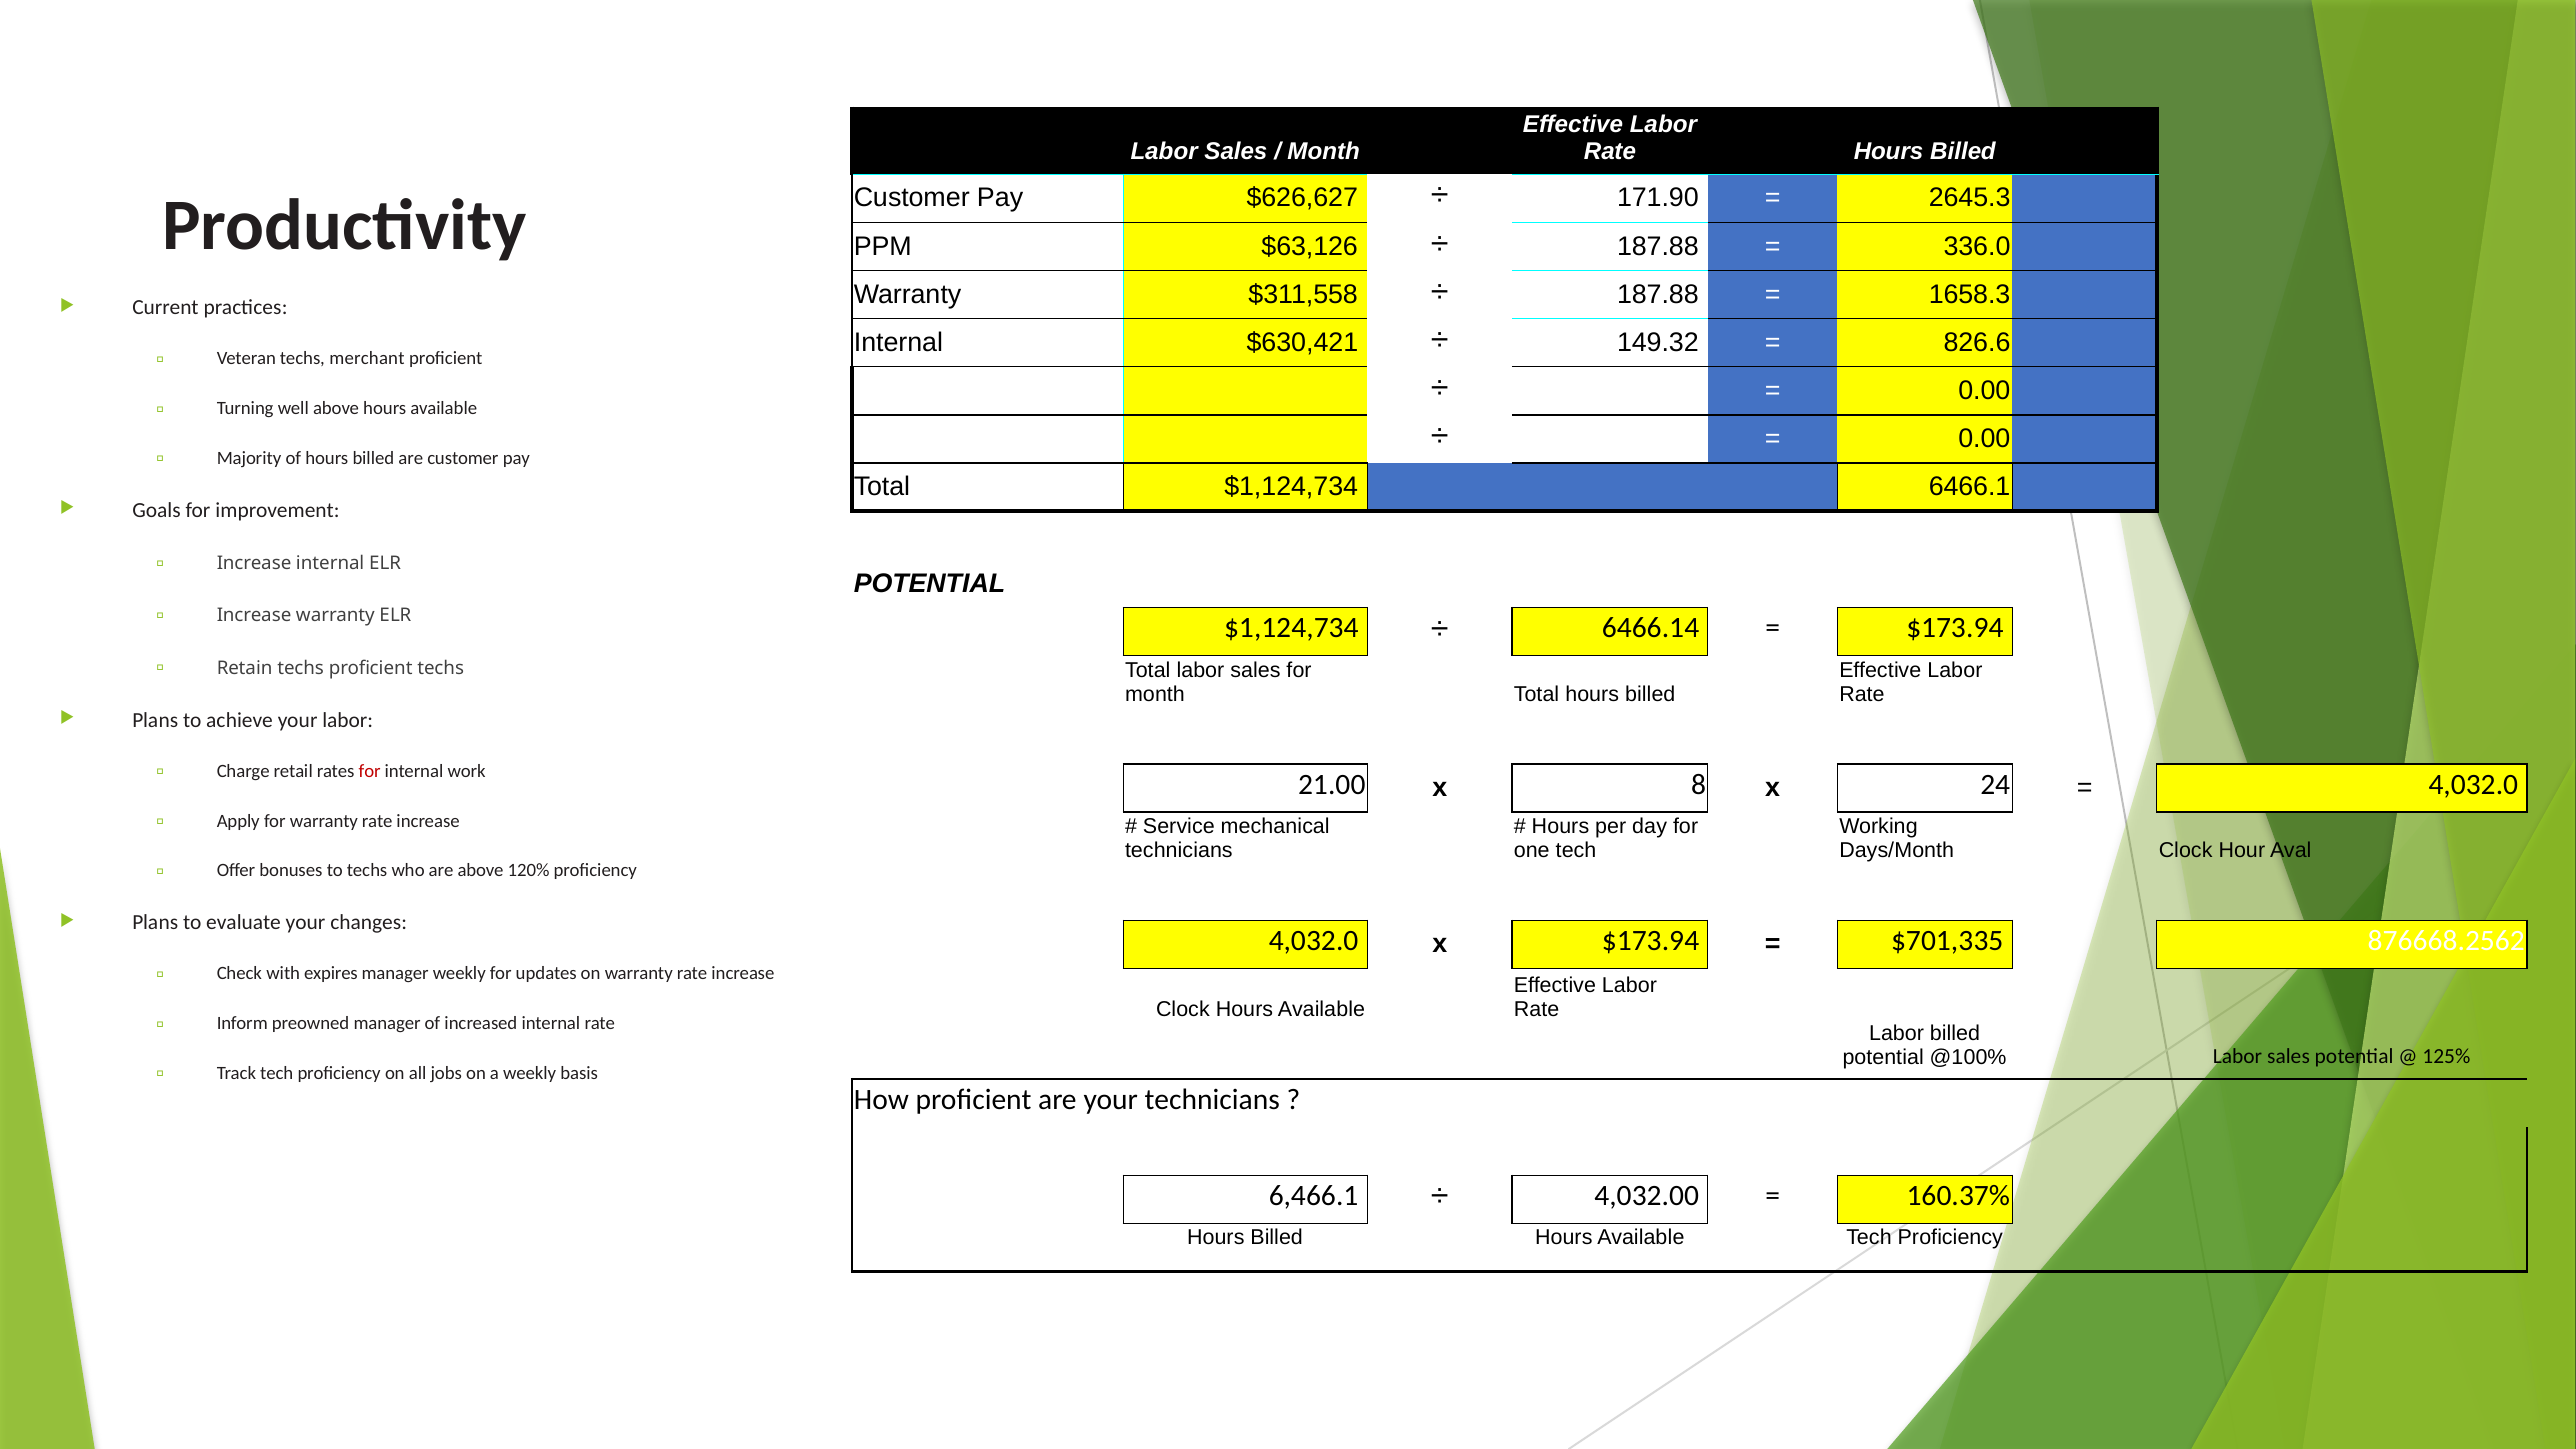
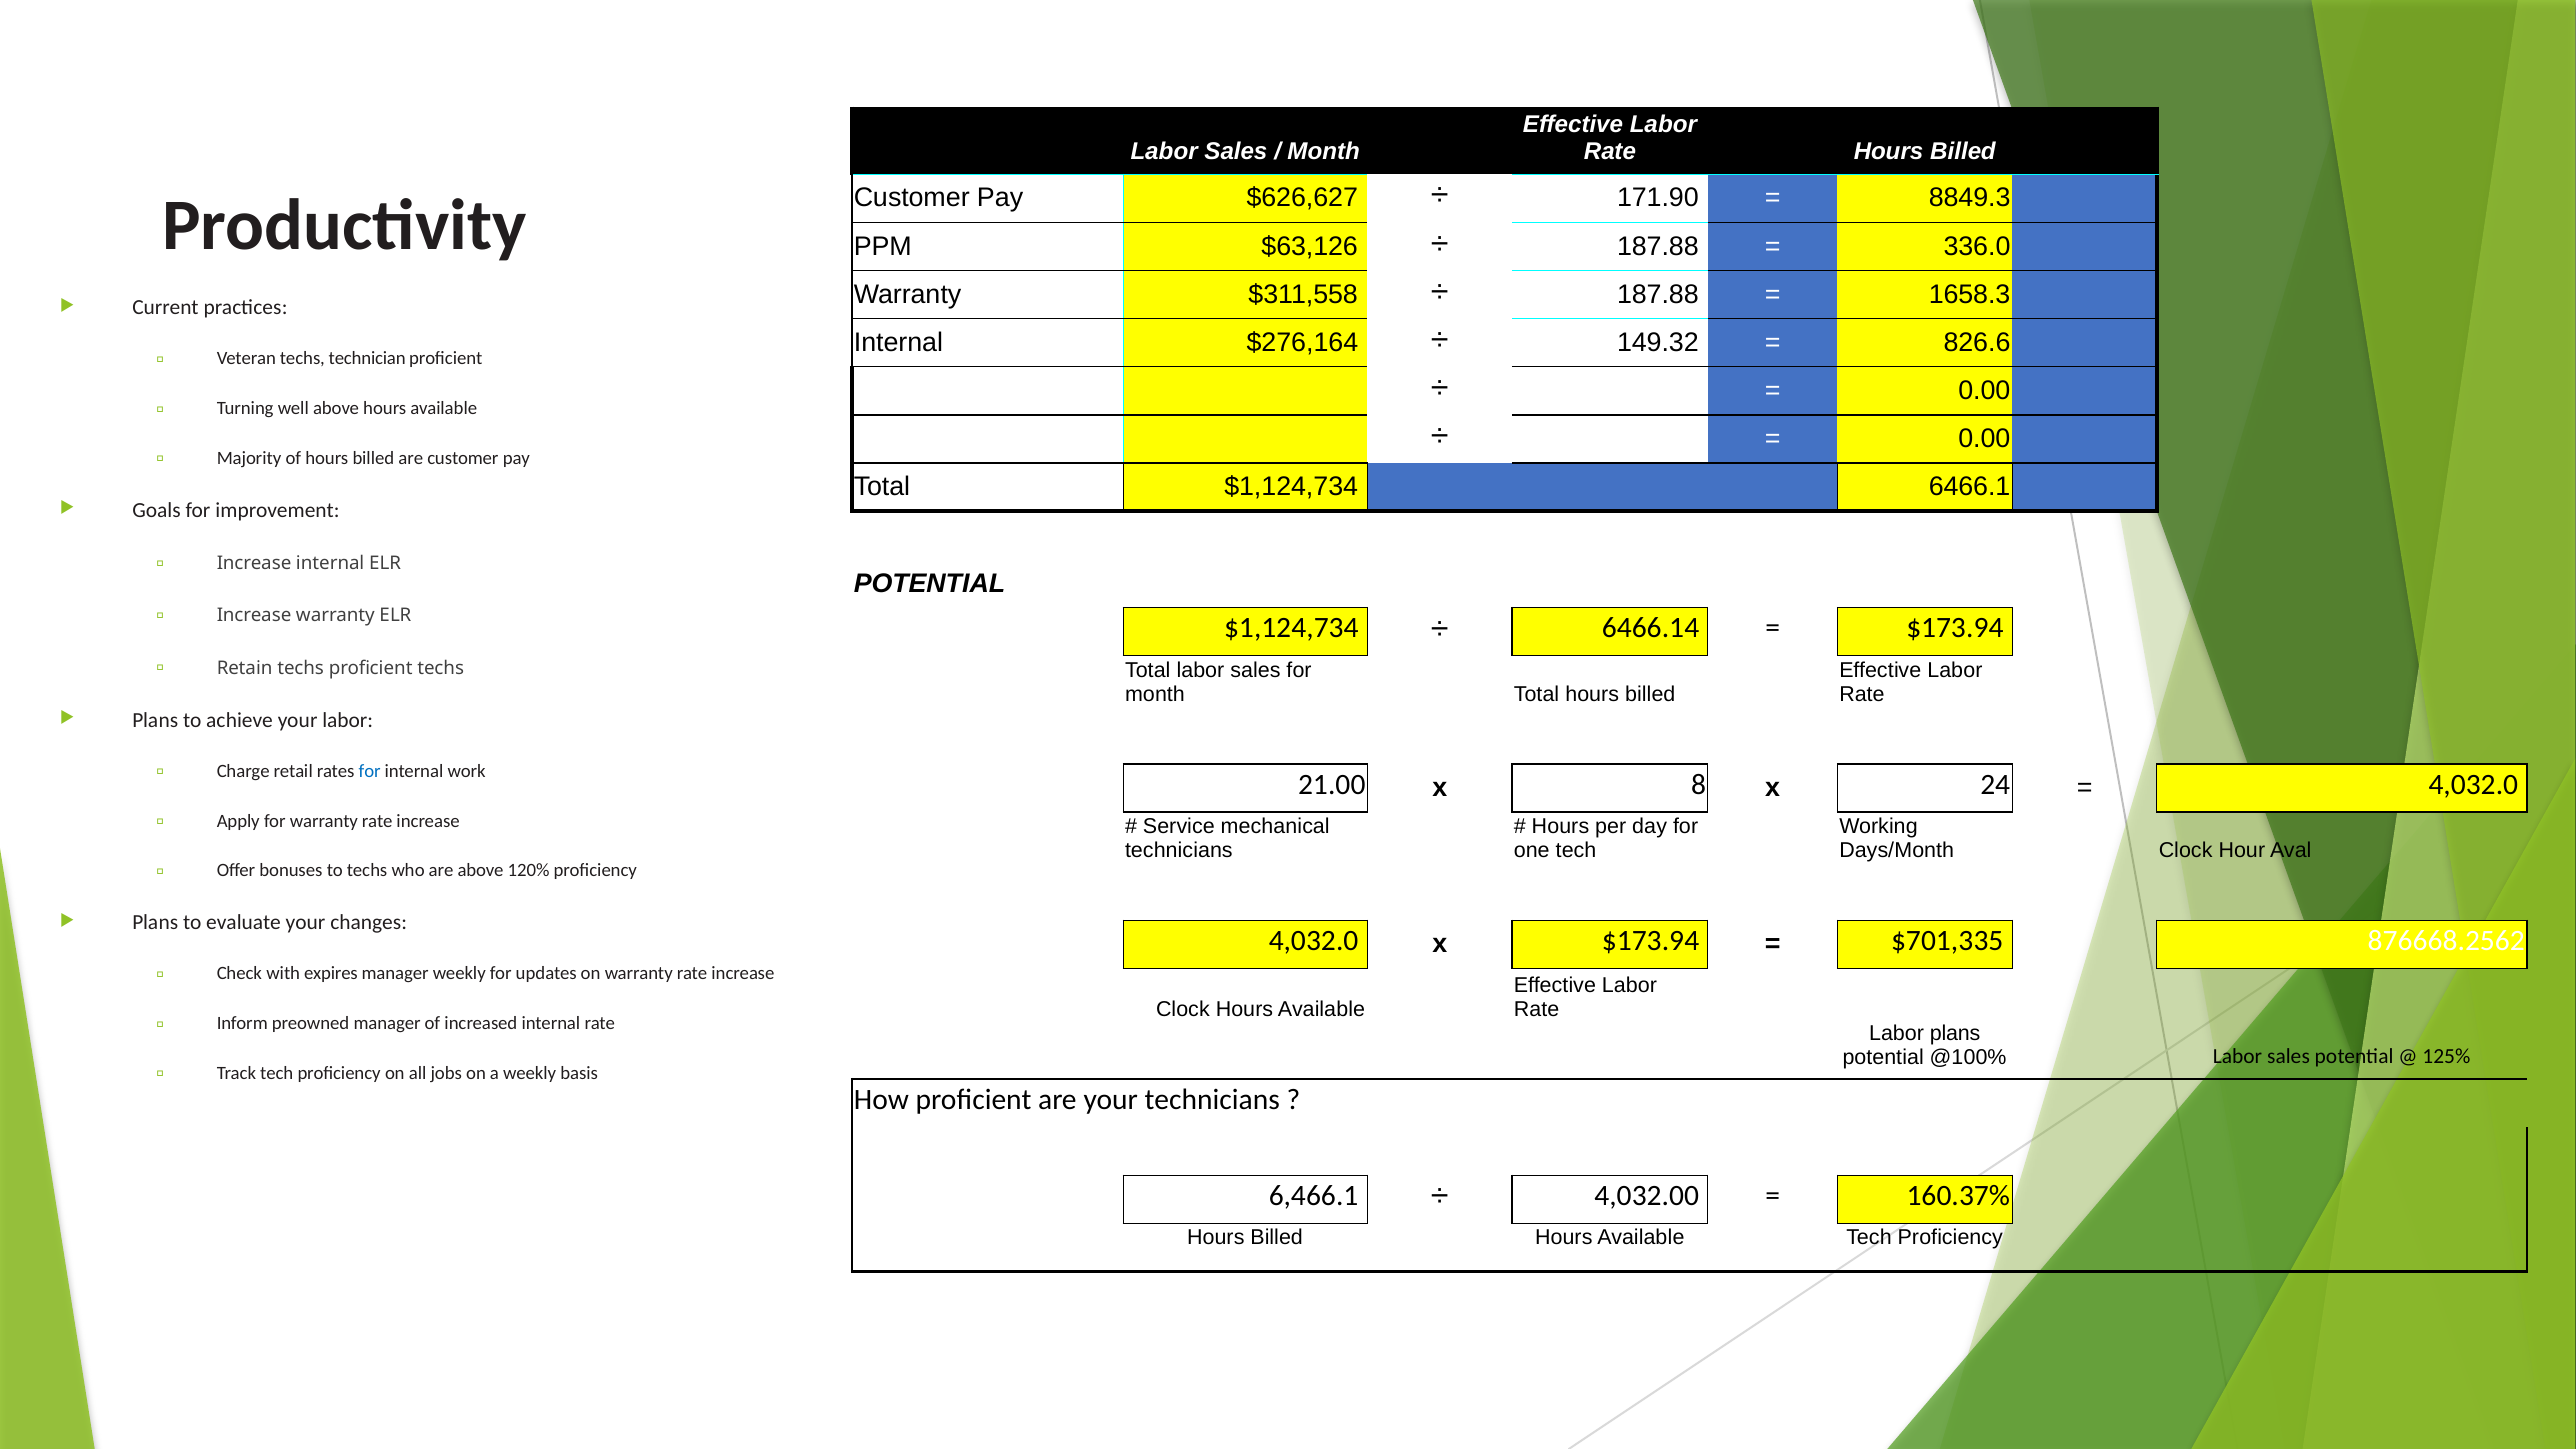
2645.3: 2645.3 -> 8849.3
$630,421: $630,421 -> $276,164
merchant: merchant -> technician
for at (370, 771) colour: red -> blue
Labor billed: billed -> plans
